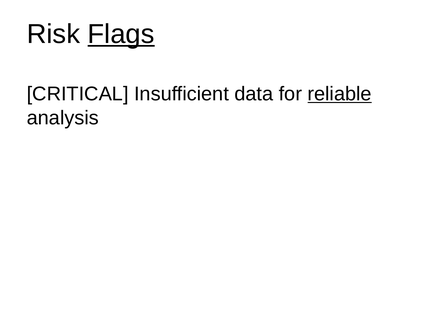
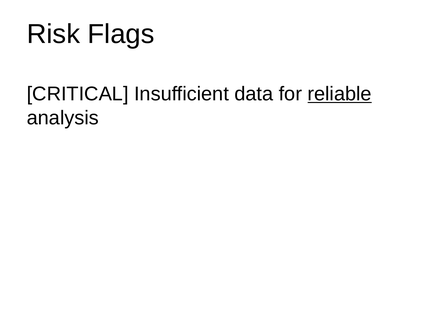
Flags underline: present -> none
